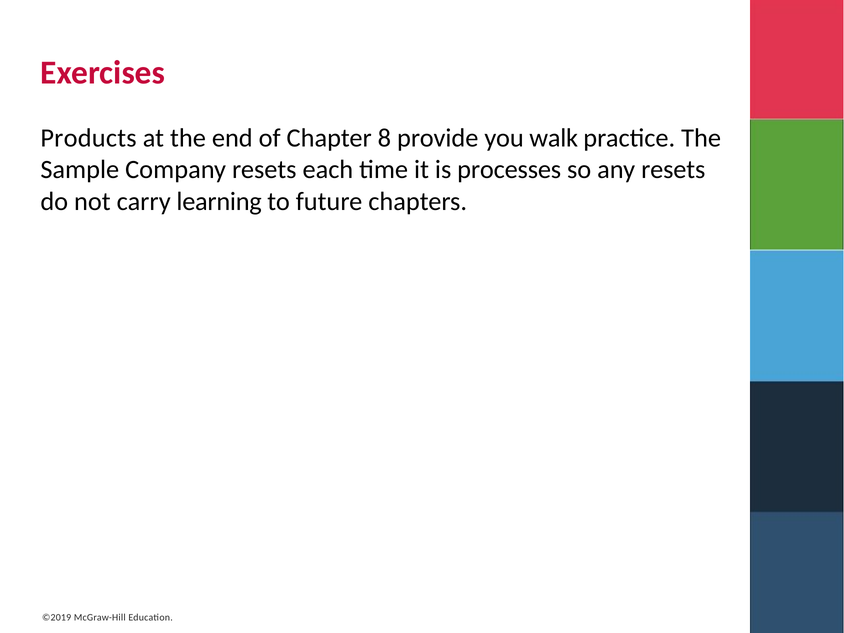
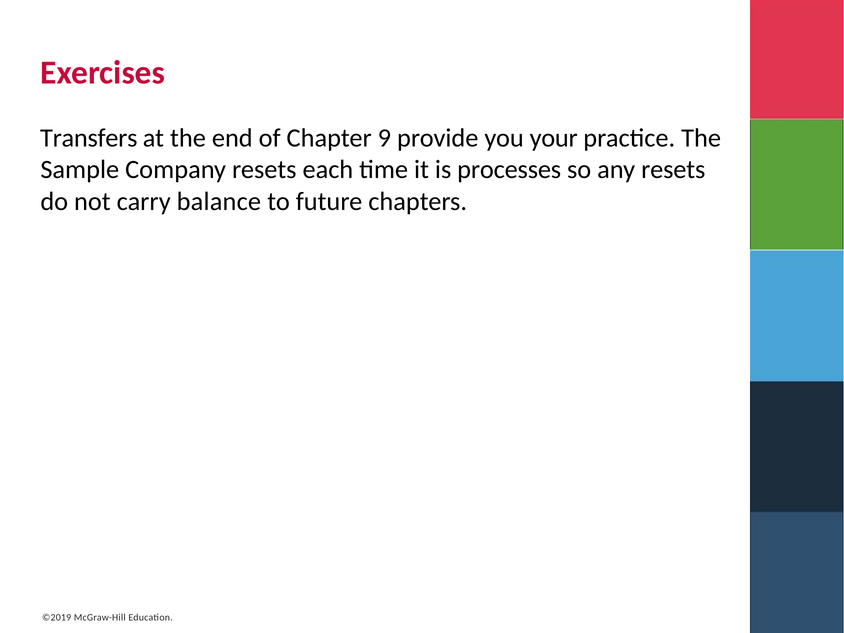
Products: Products -> Transfers
8: 8 -> 9
walk: walk -> your
learning: learning -> balance
